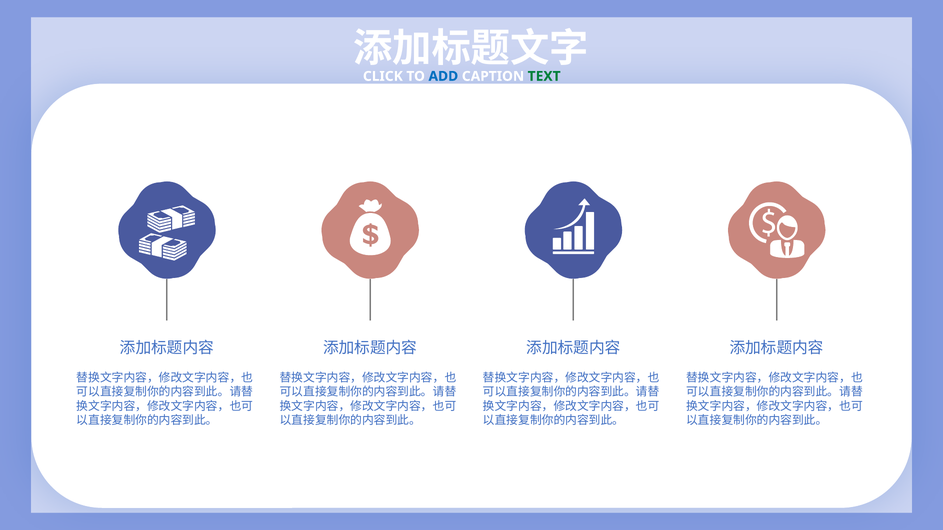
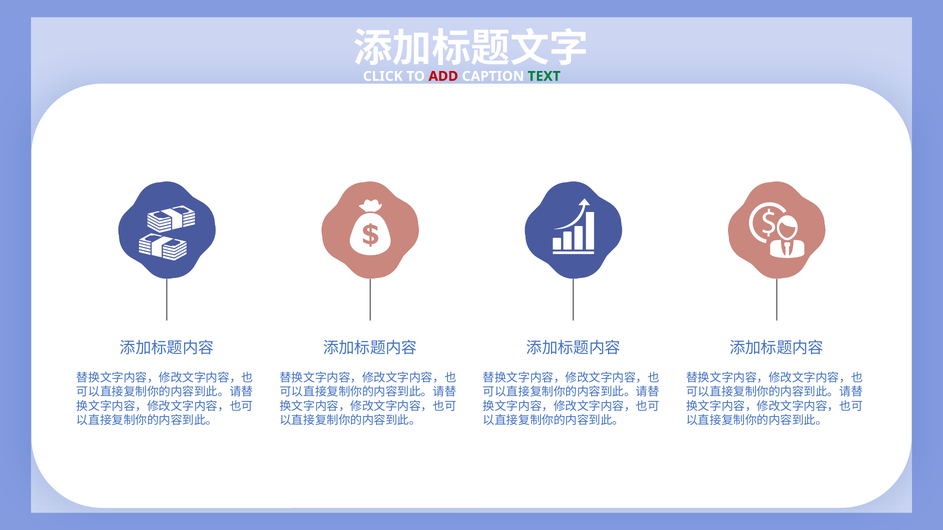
ADD colour: blue -> red
